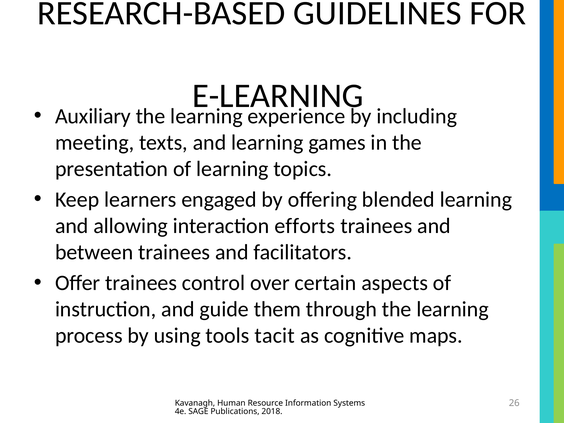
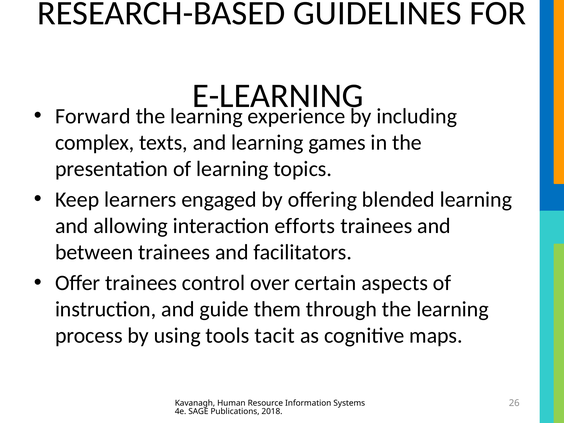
Auxiliary: Auxiliary -> Forward
meeting: meeting -> complex
